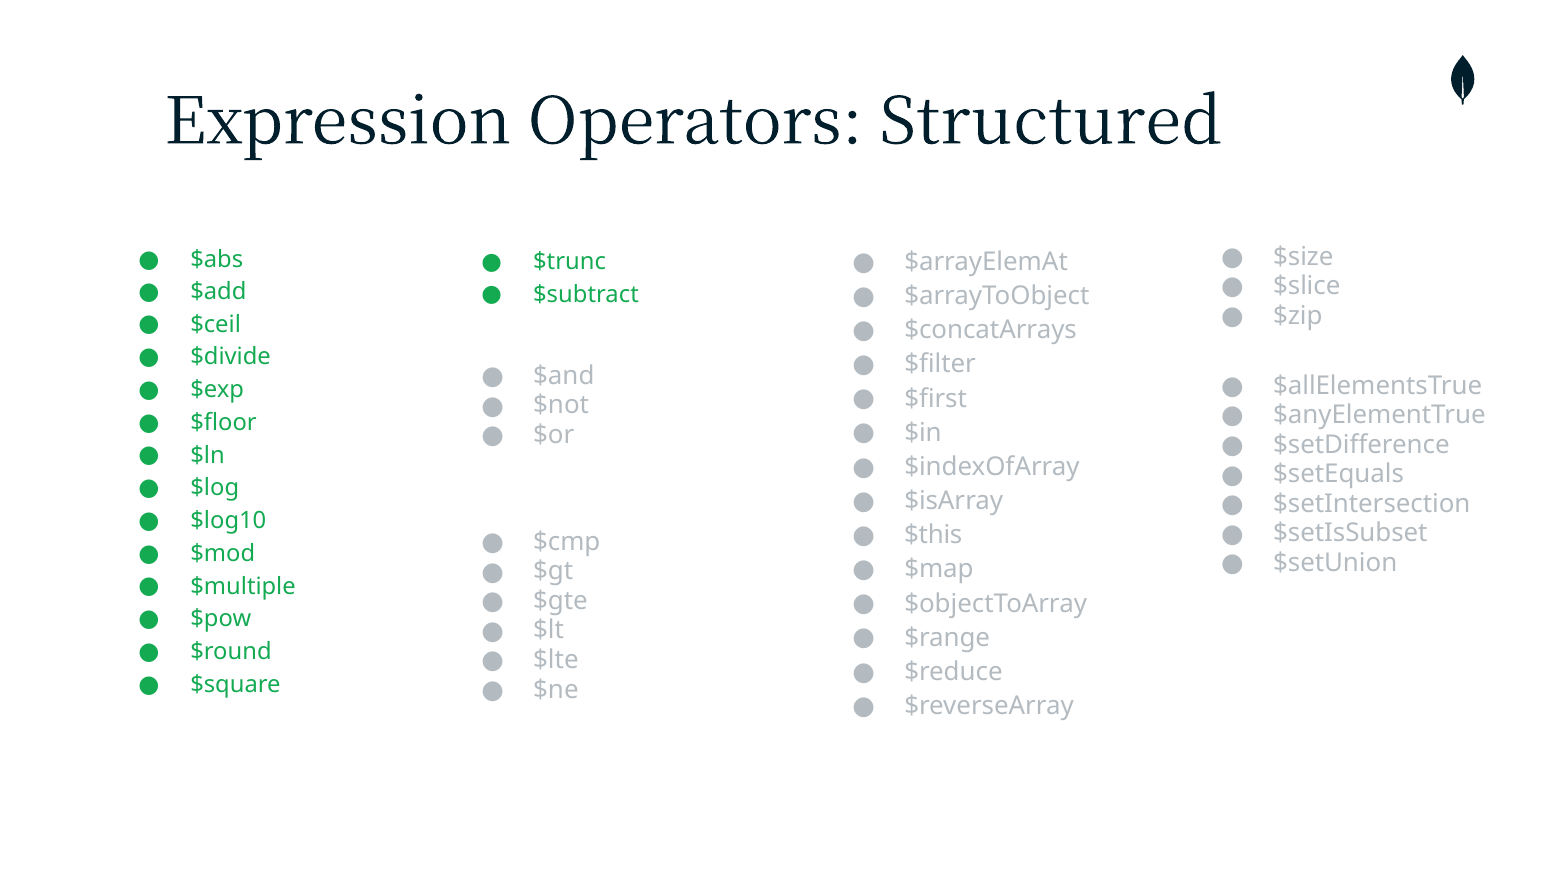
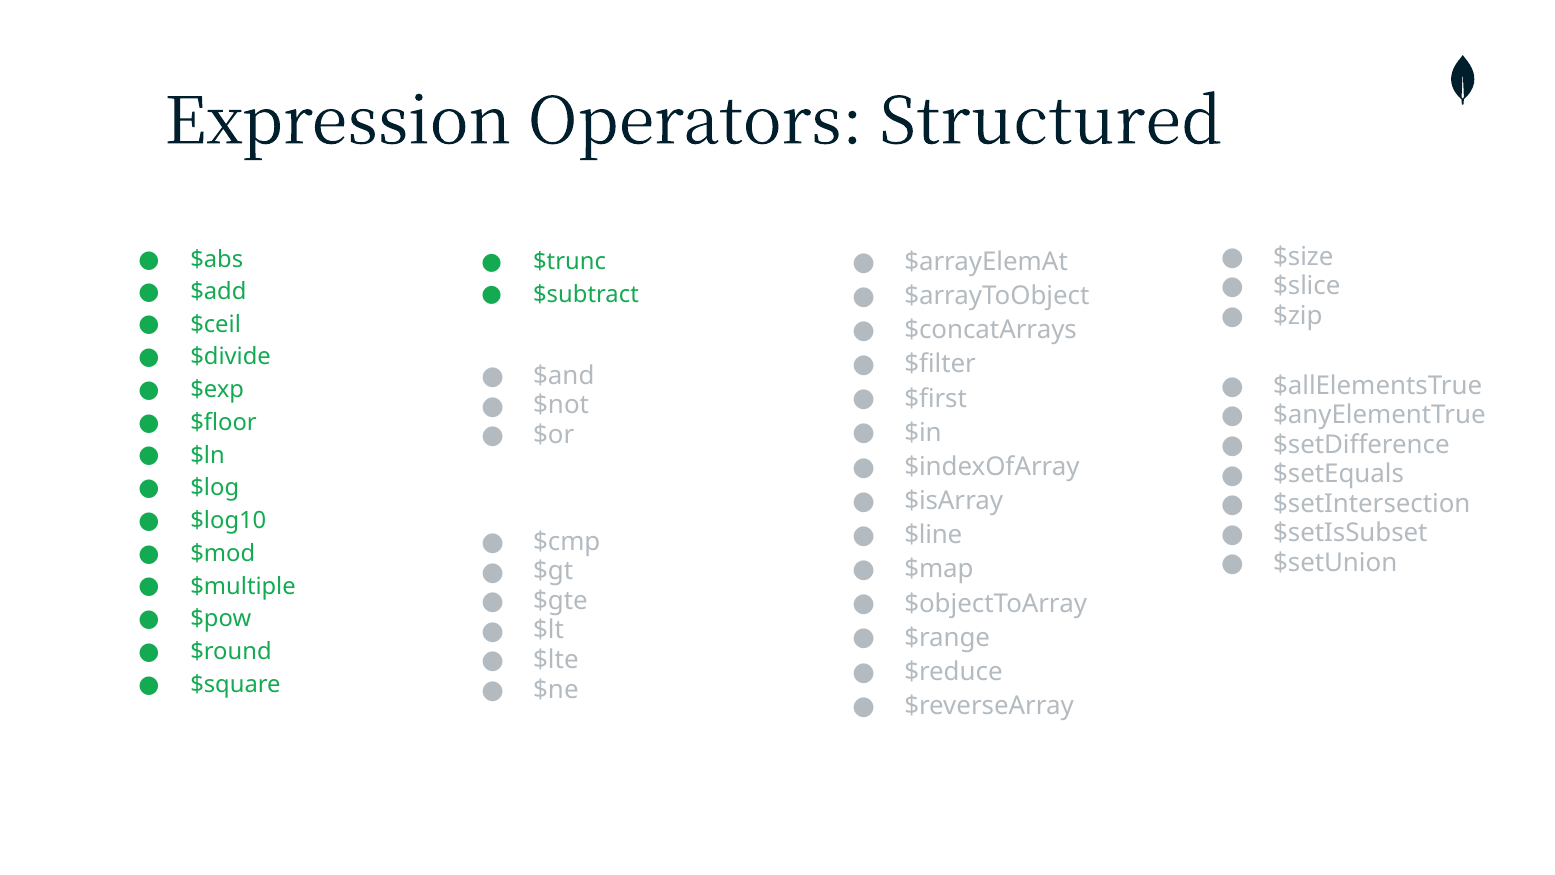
$this: $this -> $line
